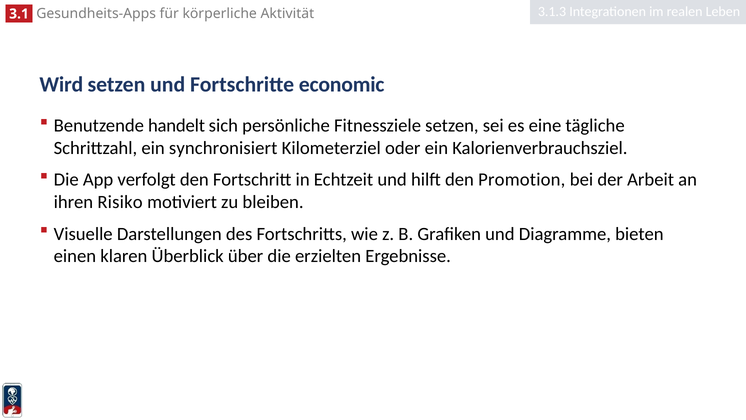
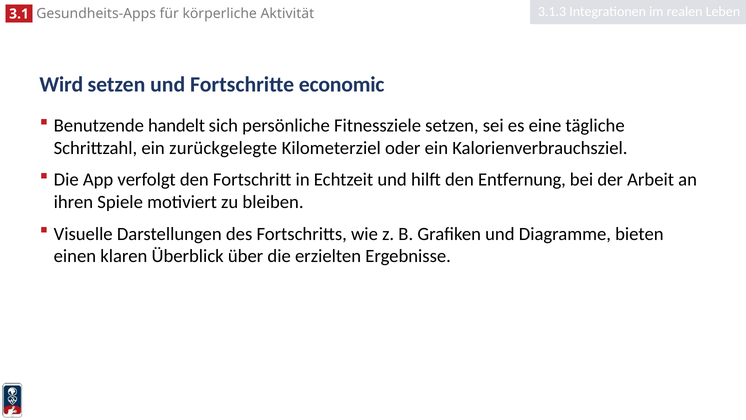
synchronisiert: synchronisiert -> zurückgelegte
Promotion: Promotion -> Entfernung
Risiko: Risiko -> Spiele
